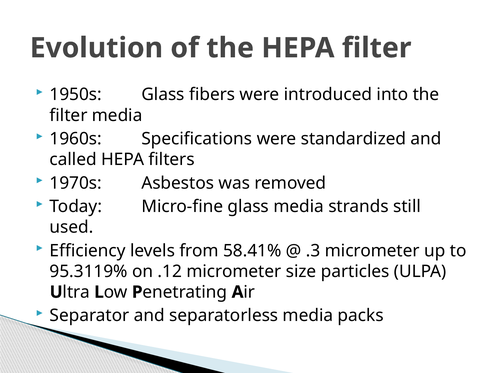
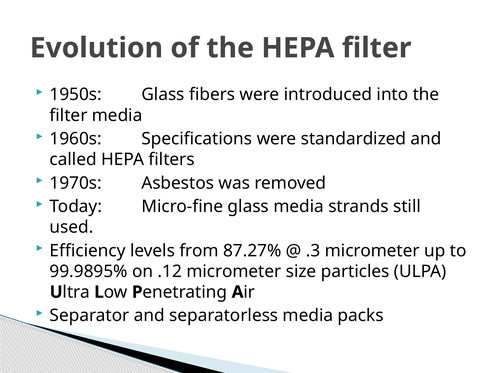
58.41%: 58.41% -> 87.27%
95.3119%: 95.3119% -> 99.9895%
